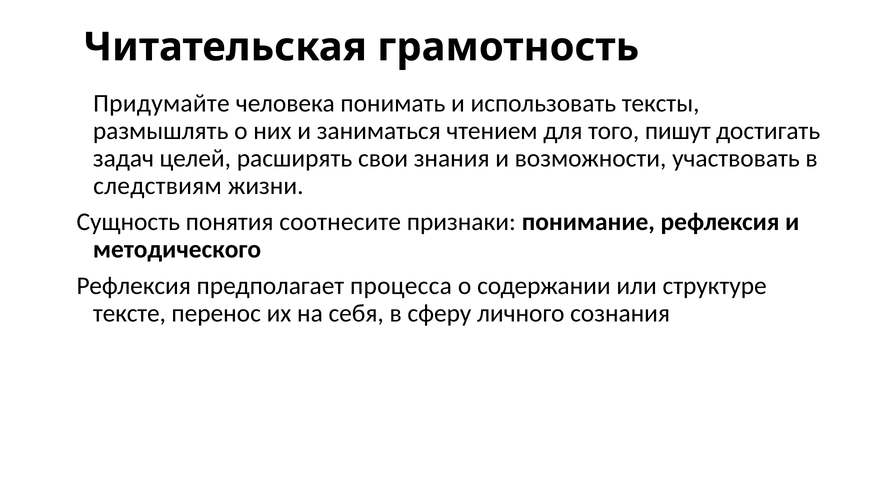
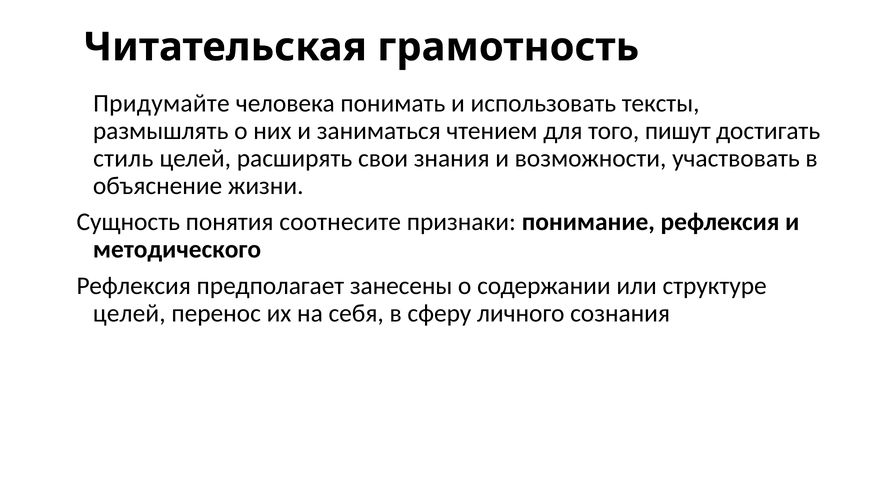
задач: задач -> стиль
следствиям: следствиям -> объяснение
процесса: процесса -> занесены
тексте at (129, 314): тексте -> целей
